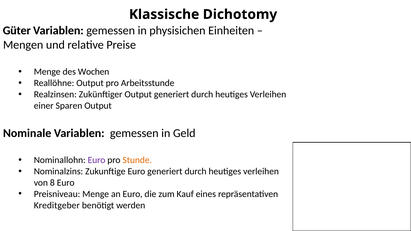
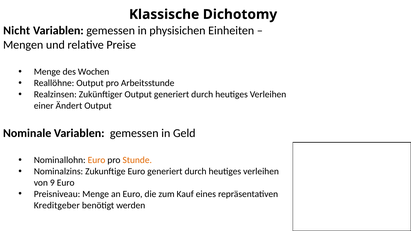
Güter: Güter -> Nicht
Sparen: Sparen -> Ändert
Euro at (97, 160) colour: purple -> orange
8: 8 -> 9
